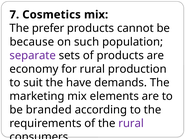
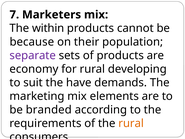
Cosmetics: Cosmetics -> Marketers
prefer: prefer -> within
such: such -> their
production: production -> developing
rural at (131, 123) colour: purple -> orange
